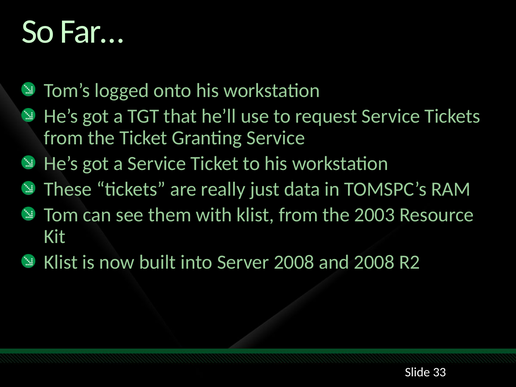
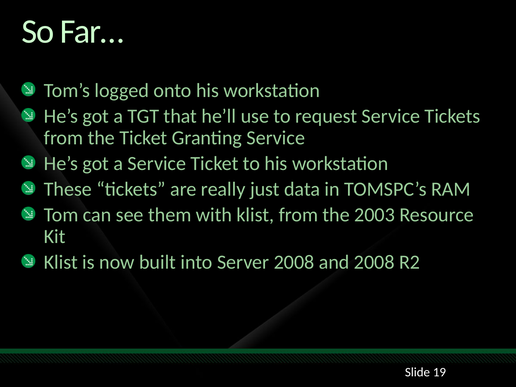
33: 33 -> 19
